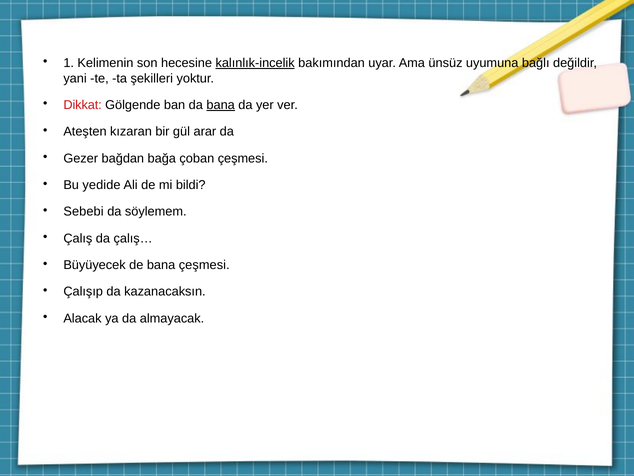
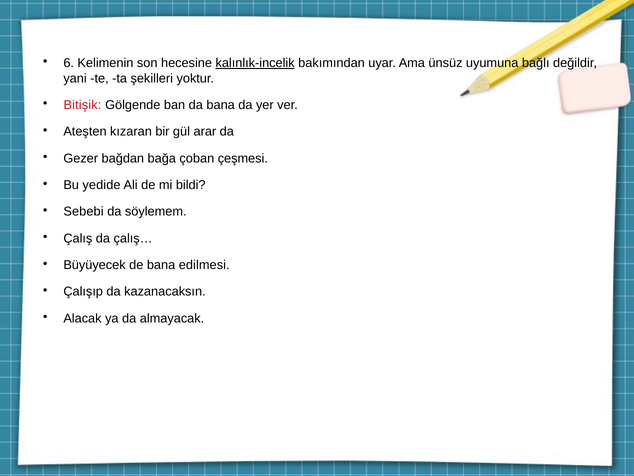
1: 1 -> 6
Dikkat: Dikkat -> Bitişik
bana at (221, 105) underline: present -> none
bana çeşmesi: çeşmesi -> edilmesi
